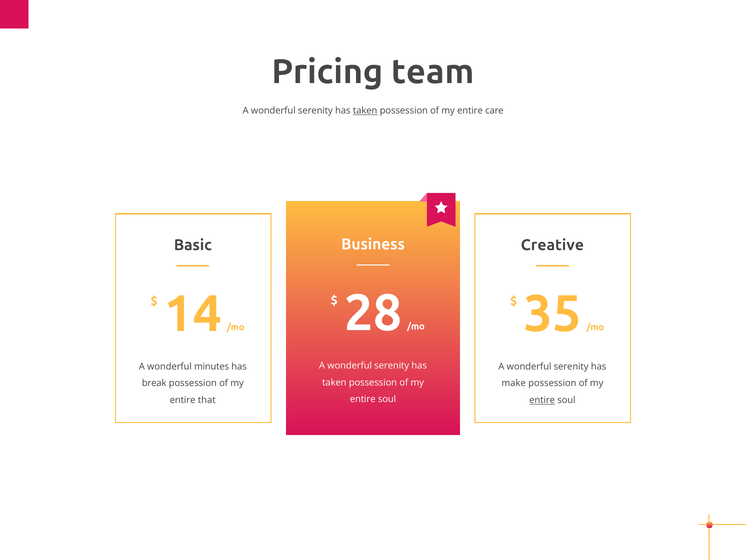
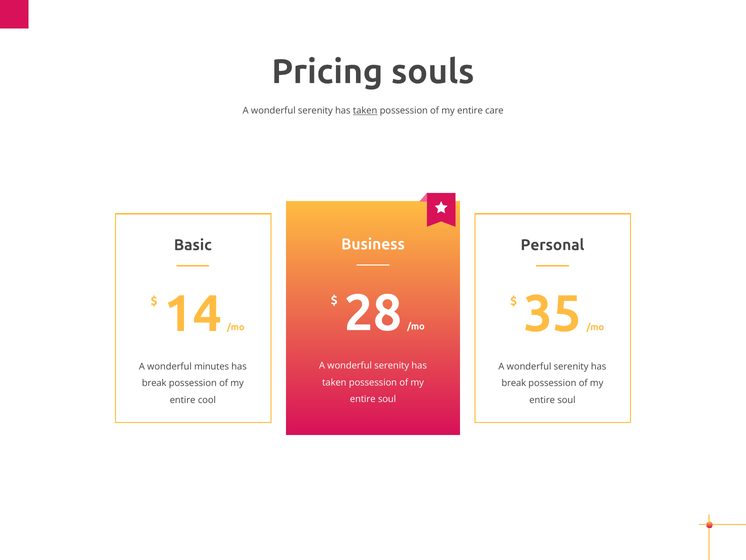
team: team -> souls
Creative: Creative -> Personal
make at (514, 383): make -> break
that: that -> cool
entire at (542, 400) underline: present -> none
